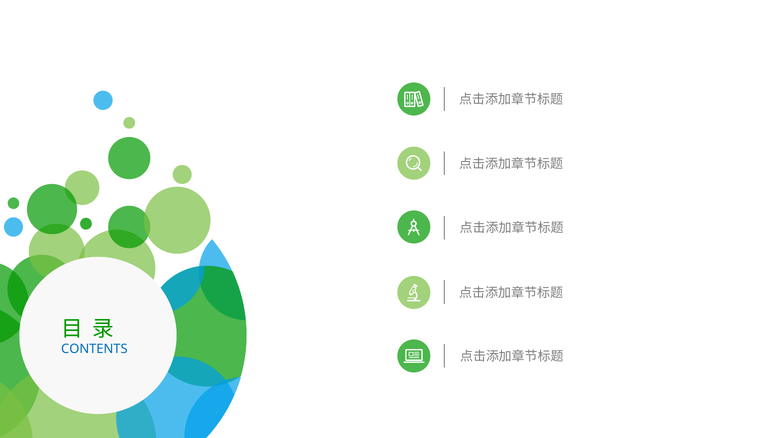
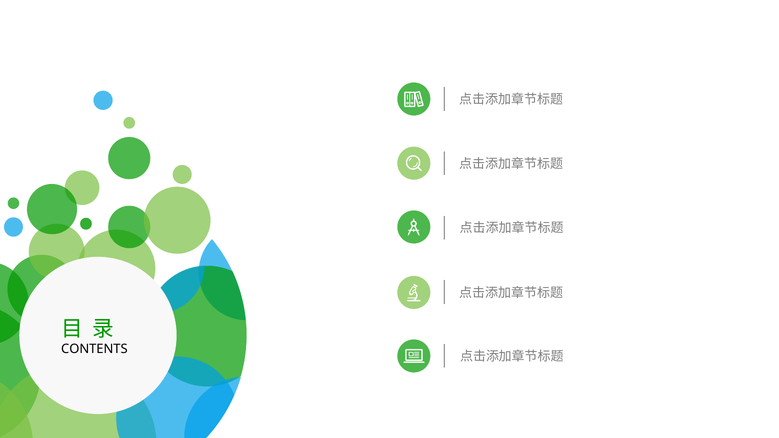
CONTENTS colour: blue -> black
